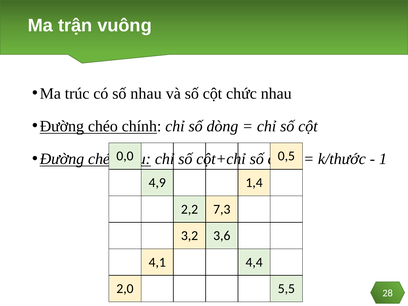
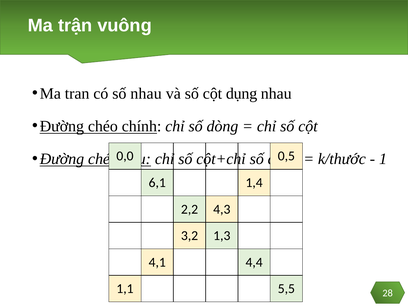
trúc: trúc -> tran
chức: chức -> dụng
4,9: 4,9 -> 6,1
7,3: 7,3 -> 4,3
3,6: 3,6 -> 1,3
2,0: 2,0 -> 1,1
